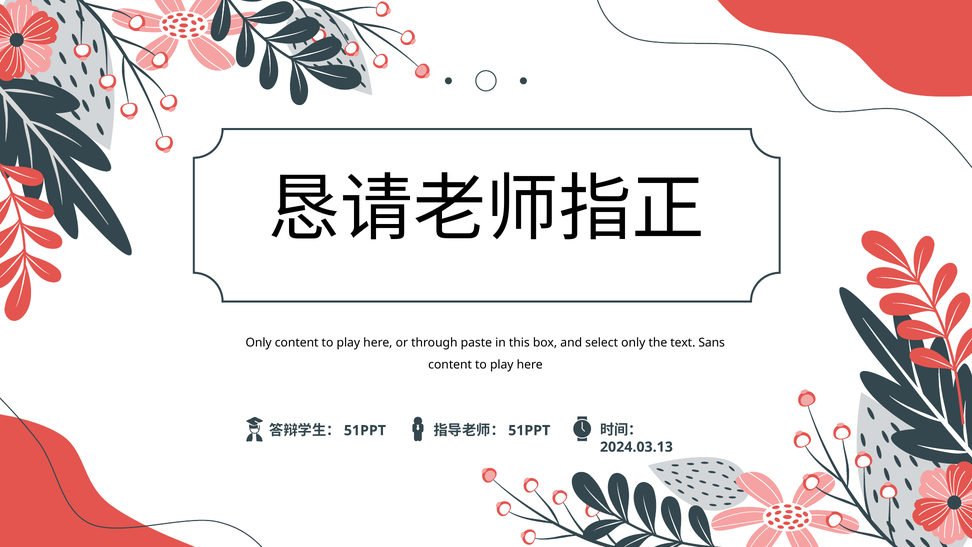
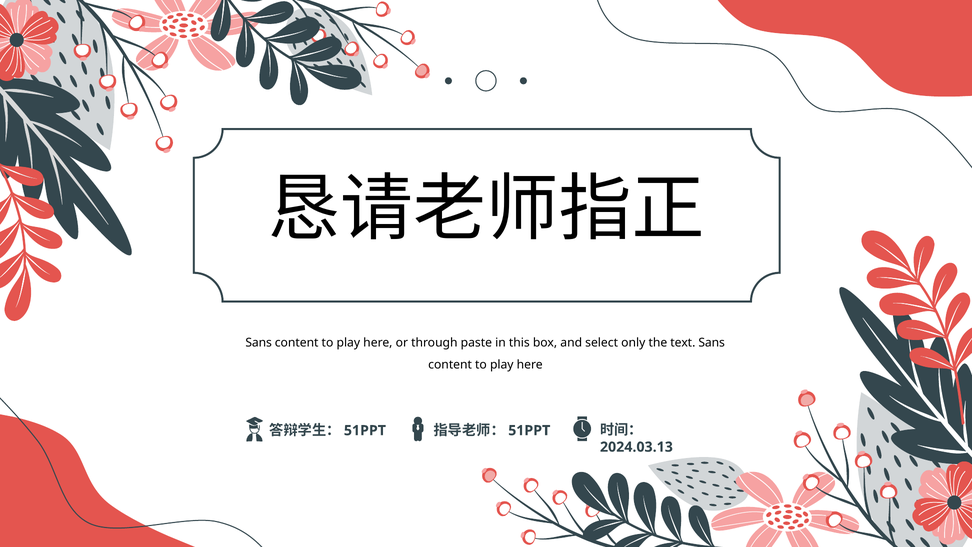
Only at (259, 342): Only -> Sans
